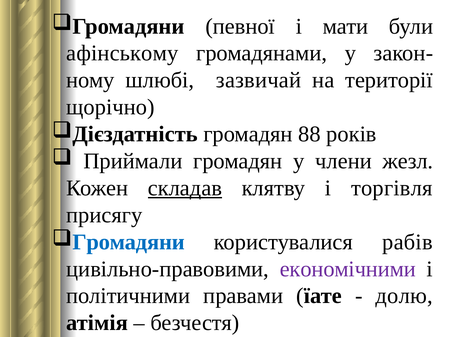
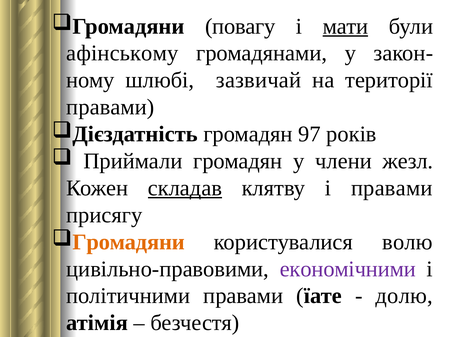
певної: певної -> повагу
мати underline: none -> present
щорічно at (110, 107): щорічно -> правами
88: 88 -> 97
і торгівля: торгівля -> правами
Громадяни at (129, 242) colour: blue -> orange
рабів: рабів -> волю
